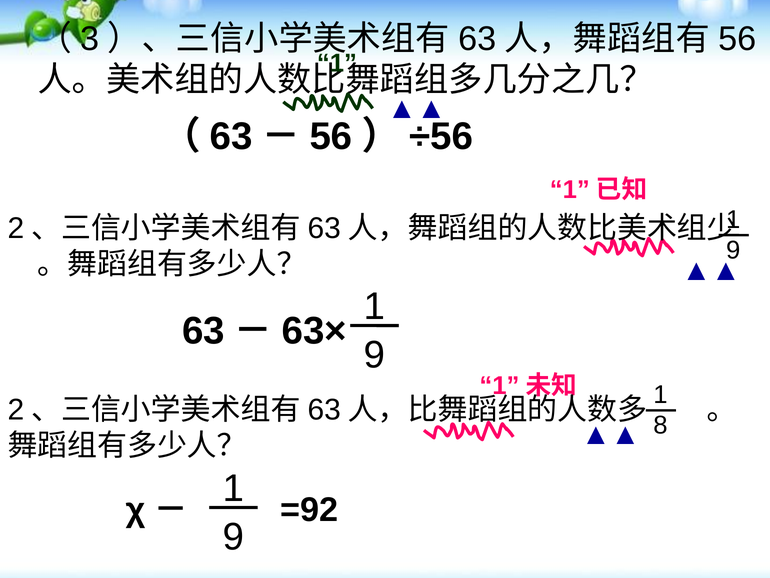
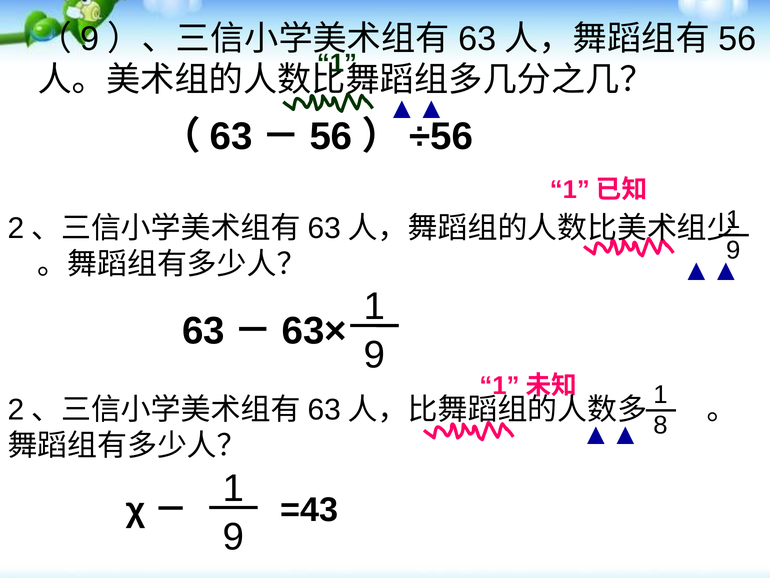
3 at (90, 39): 3 -> 9
=92: =92 -> =43
